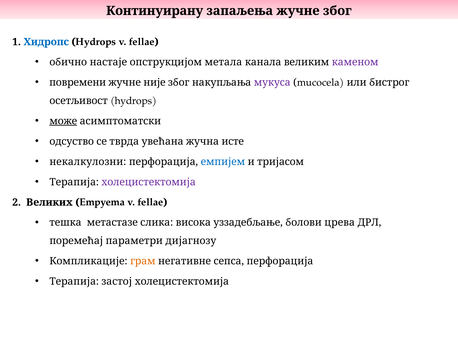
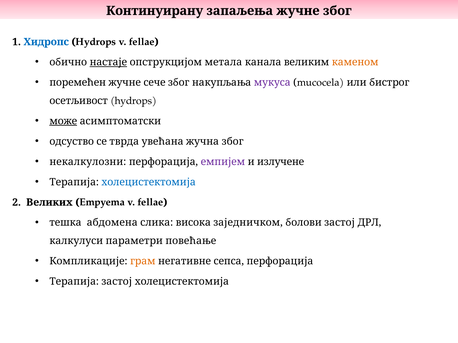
настаје underline: none -> present
каменом colour: purple -> orange
повремени: повремени -> поремећен
није: није -> сече
жучна исте: исте -> због
емпијем colour: blue -> purple
тријасом: тријасом -> излучене
холецистектомија at (149, 182) colour: purple -> blue
метастазе: метастазе -> абдомена
уззадебљање: уззадебљање -> заједничком
болови црева: црева -> застој
поремећај: поремећај -> калкулуси
дијагнозу: дијагнозу -> повећање
